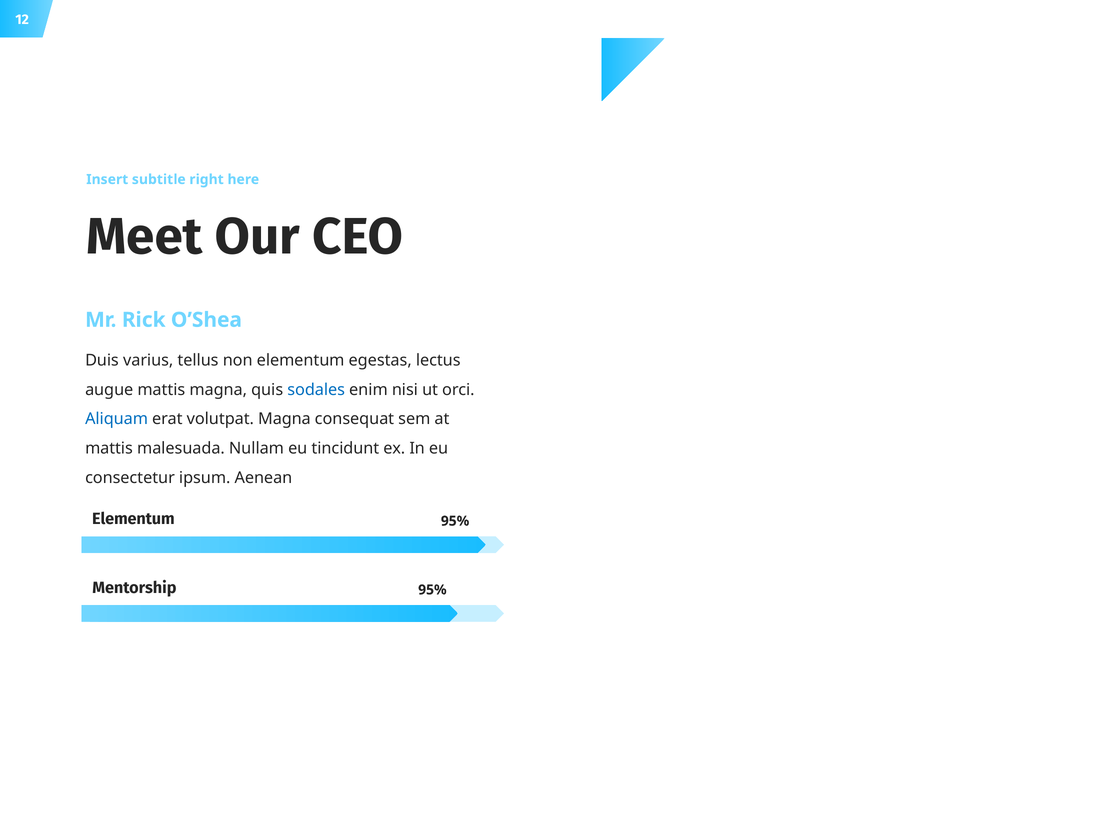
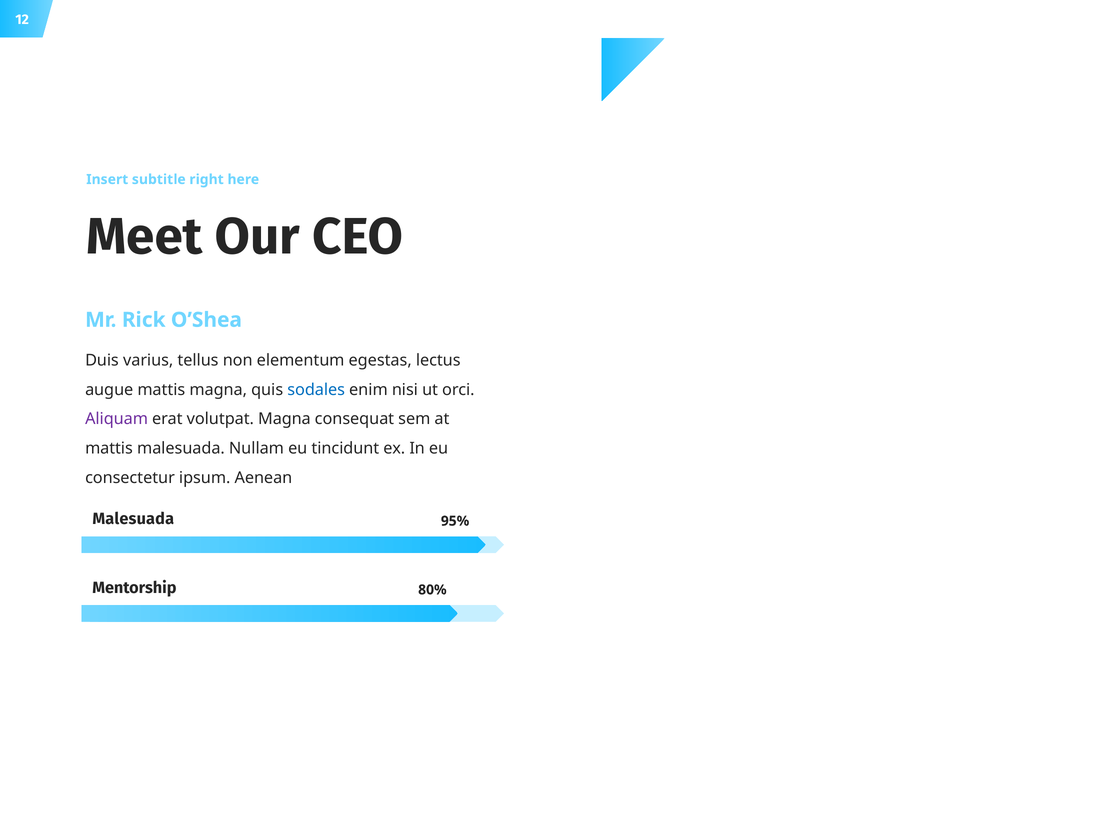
Aliquam colour: blue -> purple
Elementum at (133, 519): Elementum -> Malesuada
Mentorship 95%: 95% -> 80%
